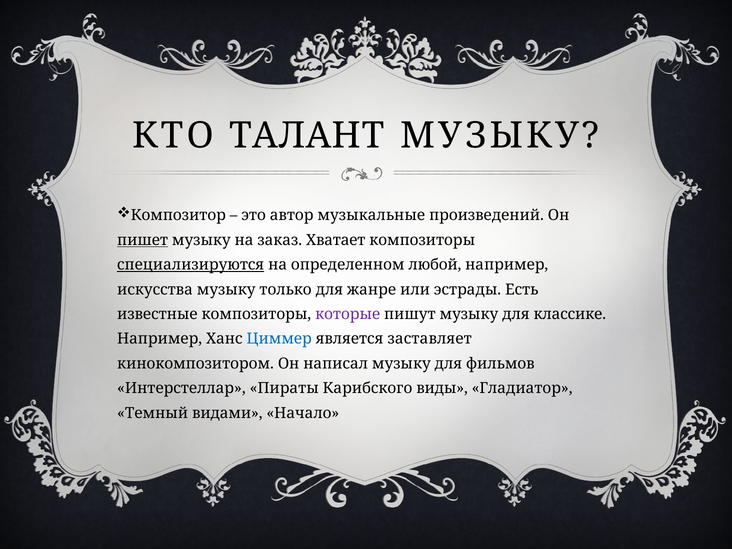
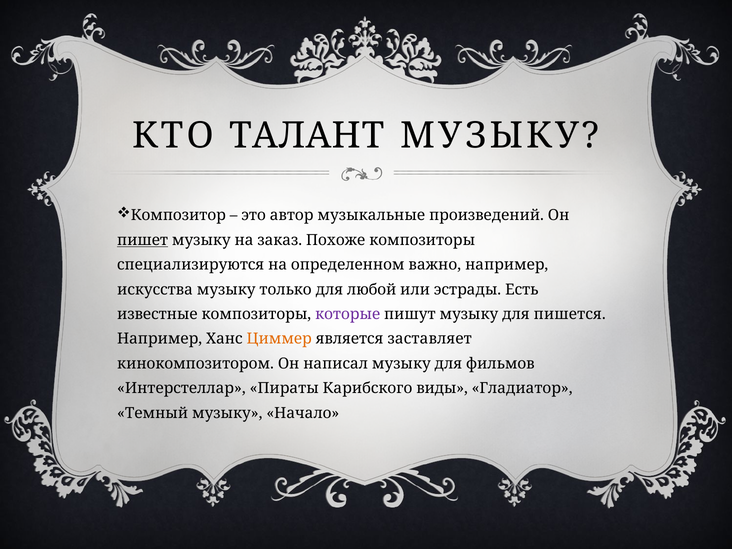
Хватает: Хватает -> Похоже
специализируются underline: present -> none
любой: любой -> важно
жанре: жанре -> любой
классике: классике -> пишется
Циммер colour: blue -> orange
Темный видами: видами -> музыку
